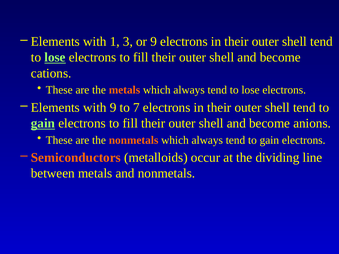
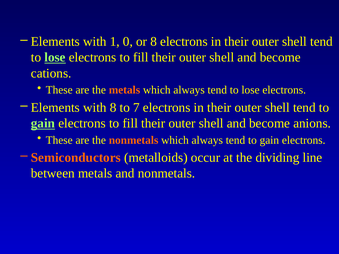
3: 3 -> 0
or 9: 9 -> 8
with 9: 9 -> 8
